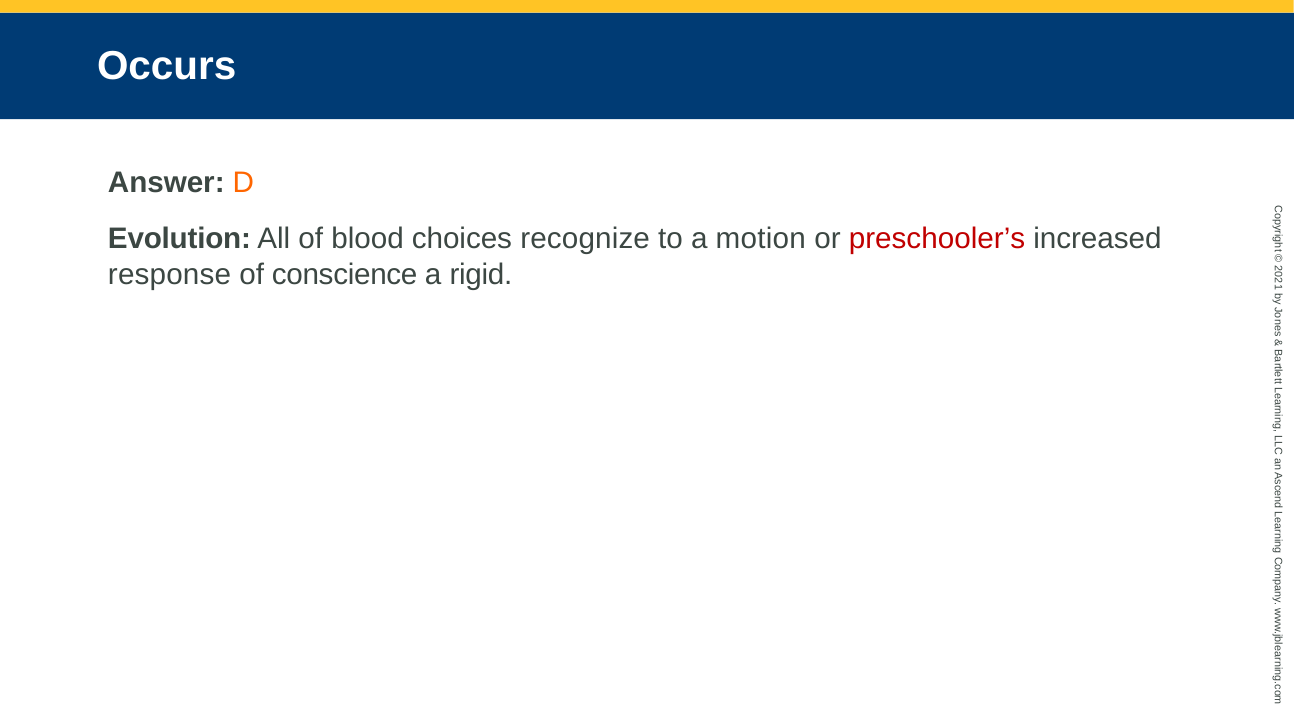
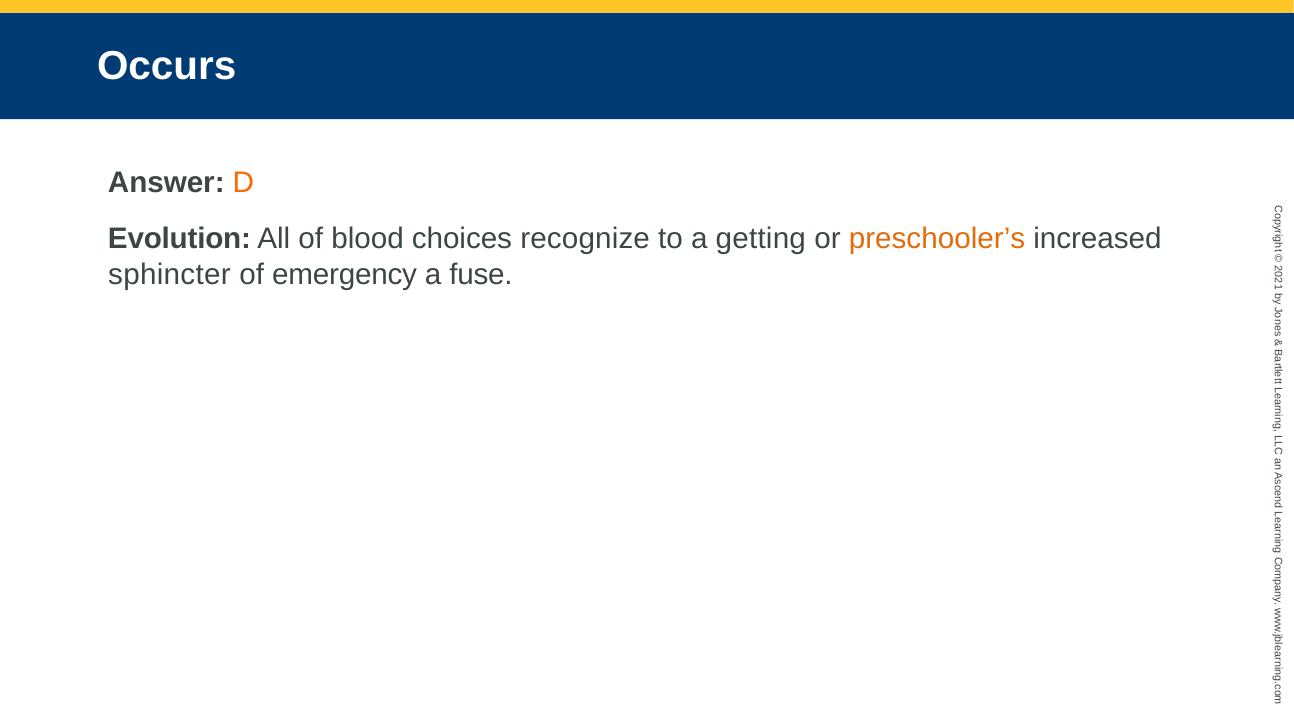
motion: motion -> getting
preschooler’s colour: red -> orange
response: response -> sphincter
conscience: conscience -> emergency
rigid: rigid -> fuse
